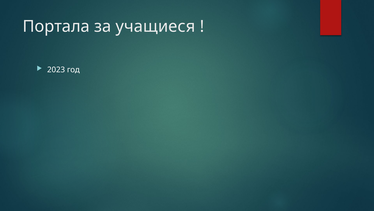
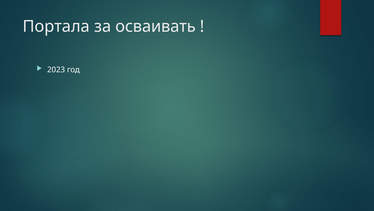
учащиеся: учащиеся -> осваивать
